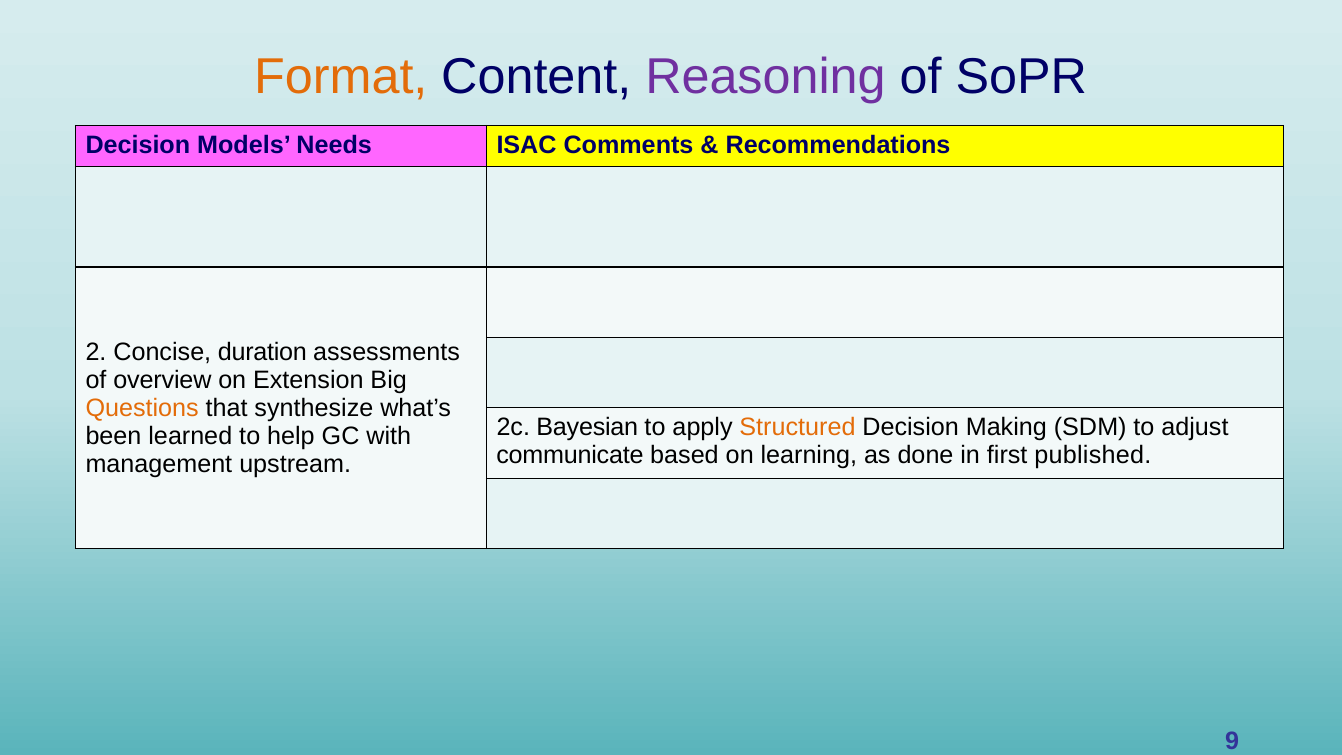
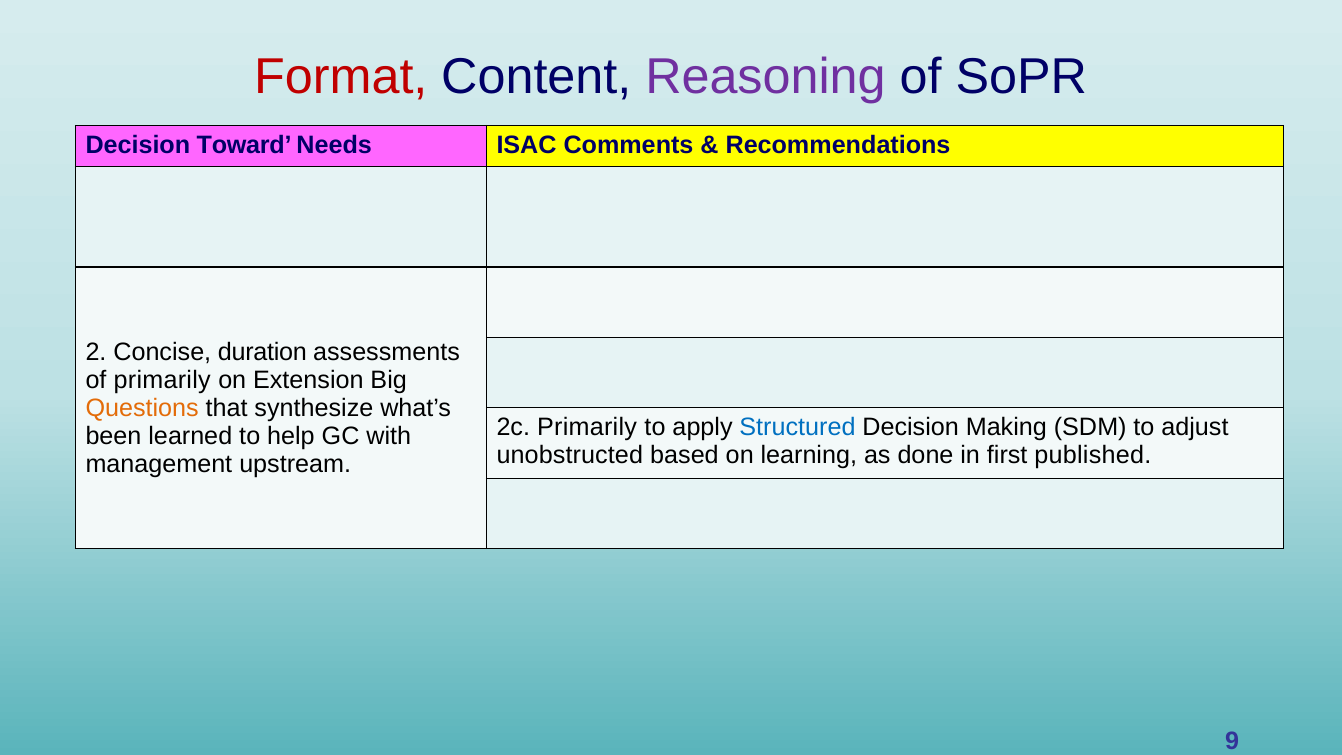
Format colour: orange -> red
Models: Models -> Toward
of overview: overview -> primarily
2c Bayesian: Bayesian -> Primarily
Structured colour: orange -> blue
communicate: communicate -> unobstructed
